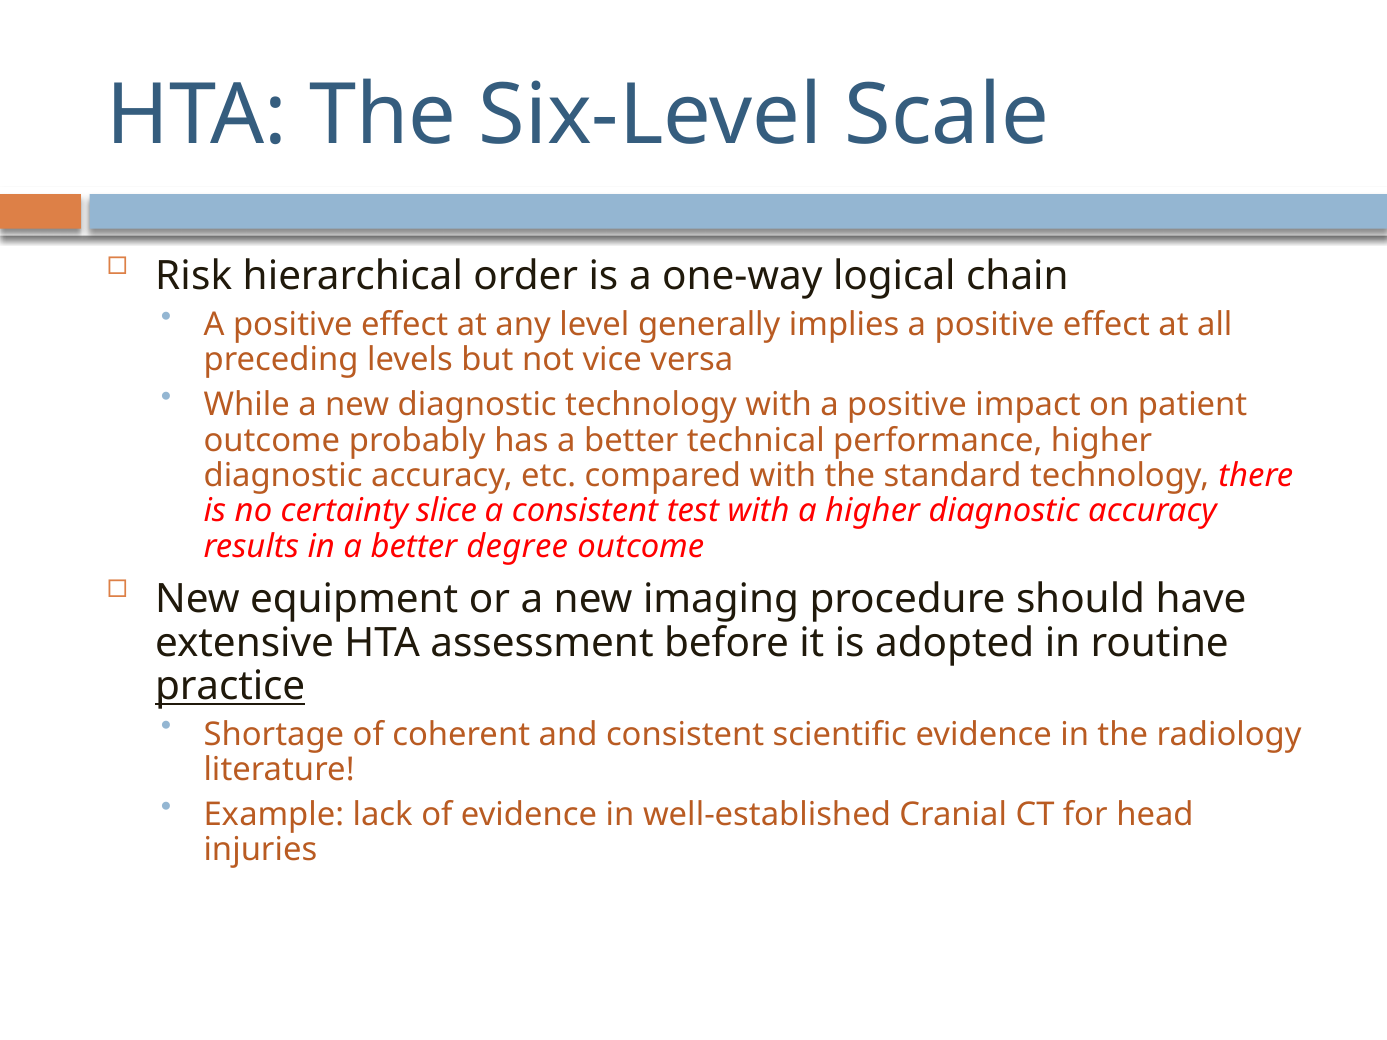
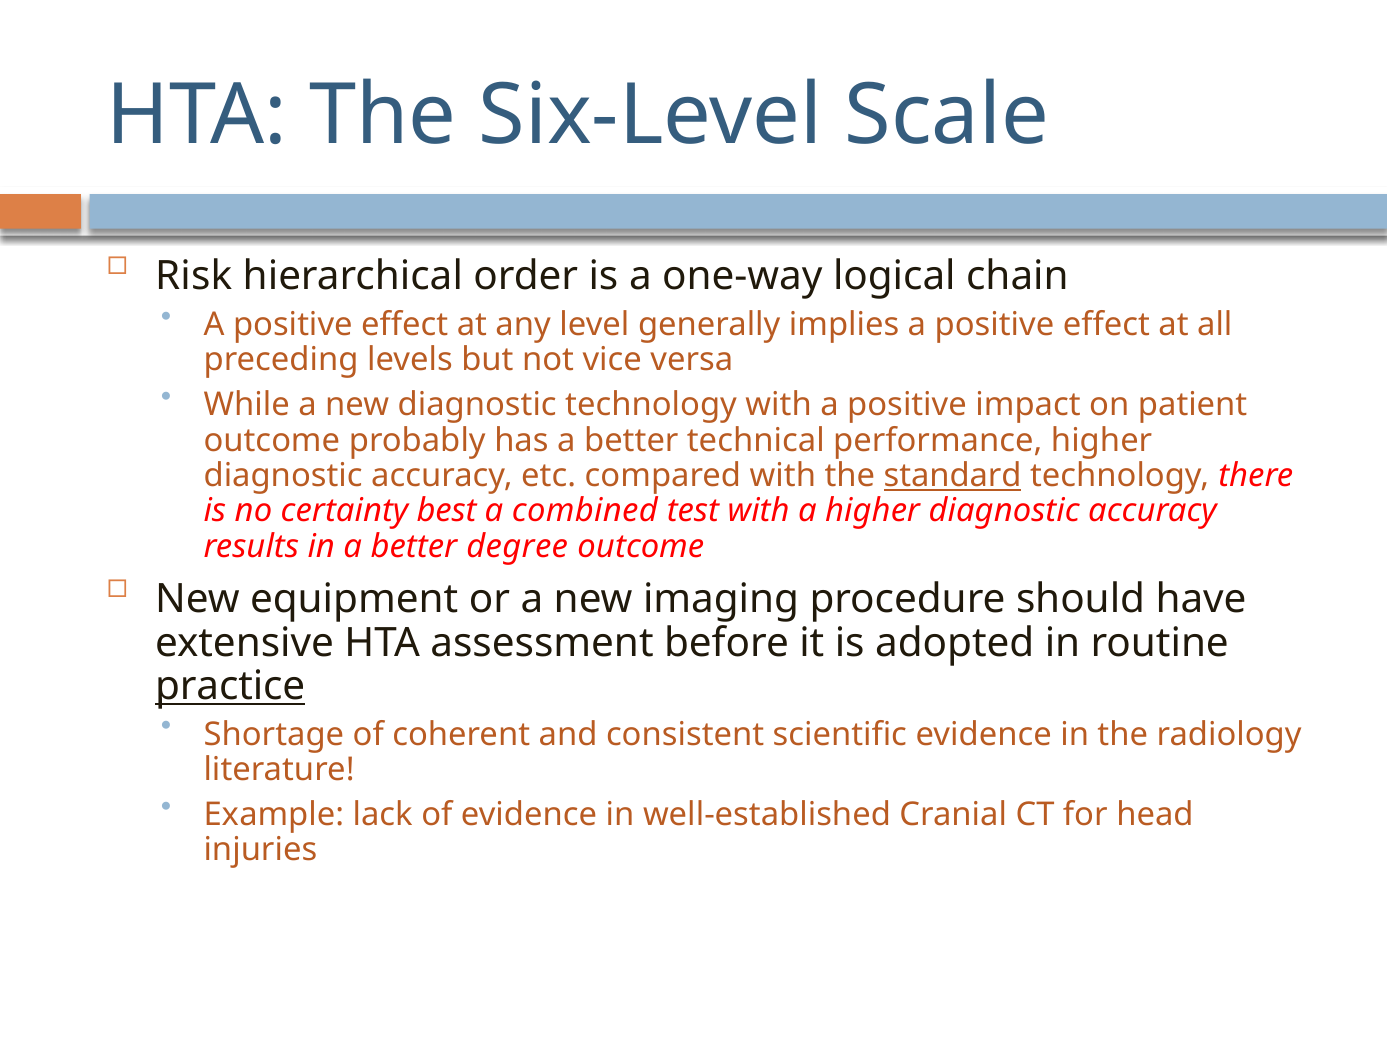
standard underline: none -> present
slice: slice -> best
a consistent: consistent -> combined
